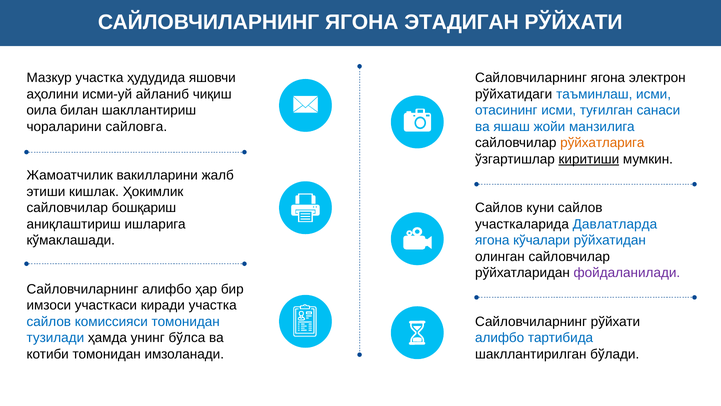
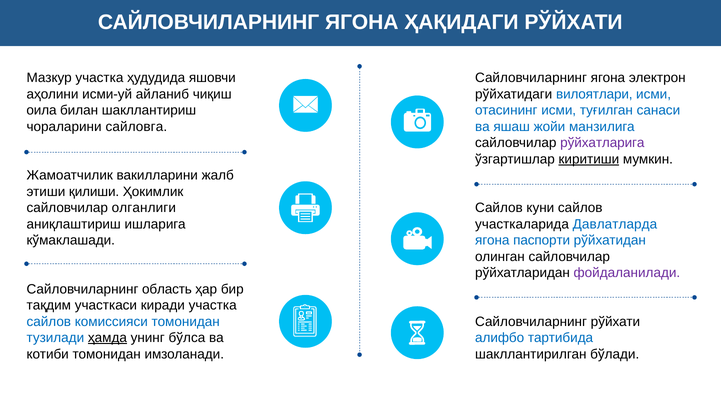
ЭТАДИГАН: ЭТАДИГАН -> ҲАҚИДАГИ
таъминлаш: таъминлаш -> вилоятлари
рўйхатларига colour: orange -> purple
кишлак: кишлак -> қилиши
бошқариш: бошқариш -> олганлиги
кўчалари: кўчалари -> паспорти
Сайловчиларнинг алифбо: алифбо -> область
имзоси: имзоси -> тақдим
ҳамда underline: none -> present
